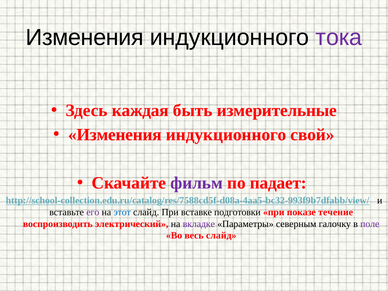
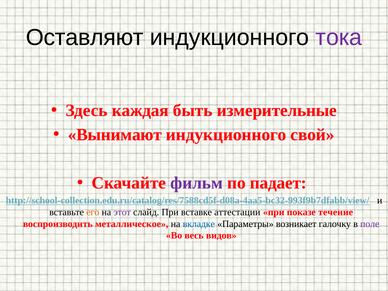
Изменения at (85, 38): Изменения -> Оставляют
Изменения at (115, 135): Изменения -> Вынимают
его colour: purple -> orange
этот colour: blue -> purple
подготовки: подготовки -> аттестации
электрический: электрический -> металлическое
вкладке colour: purple -> blue
северным: северным -> возникает
весь слайд: слайд -> видов
